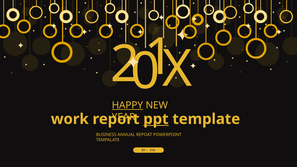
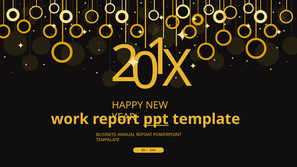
HAPPY underline: present -> none
